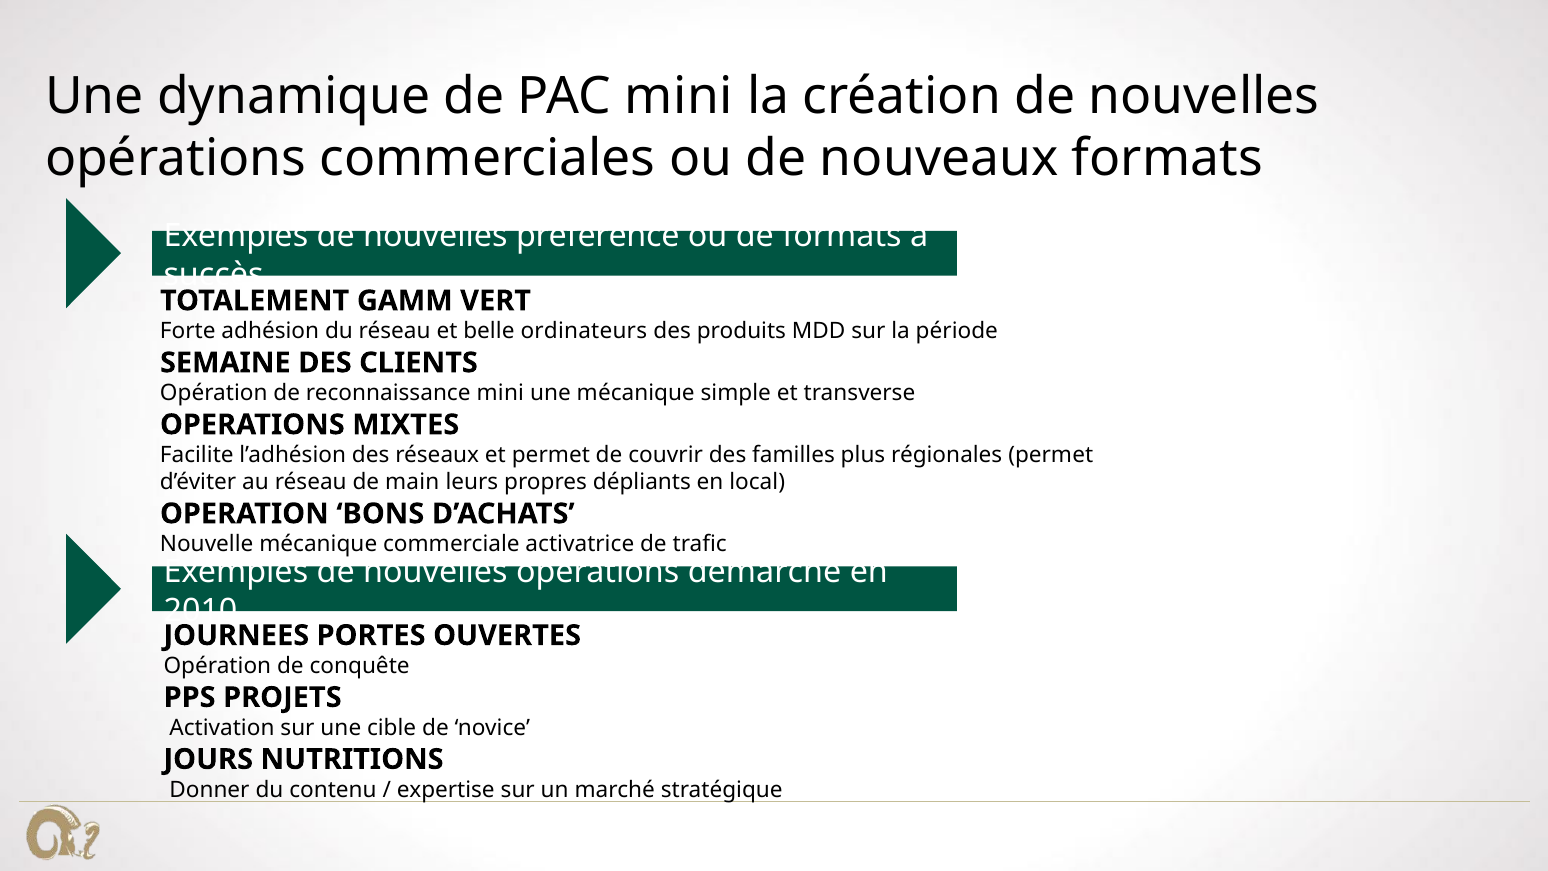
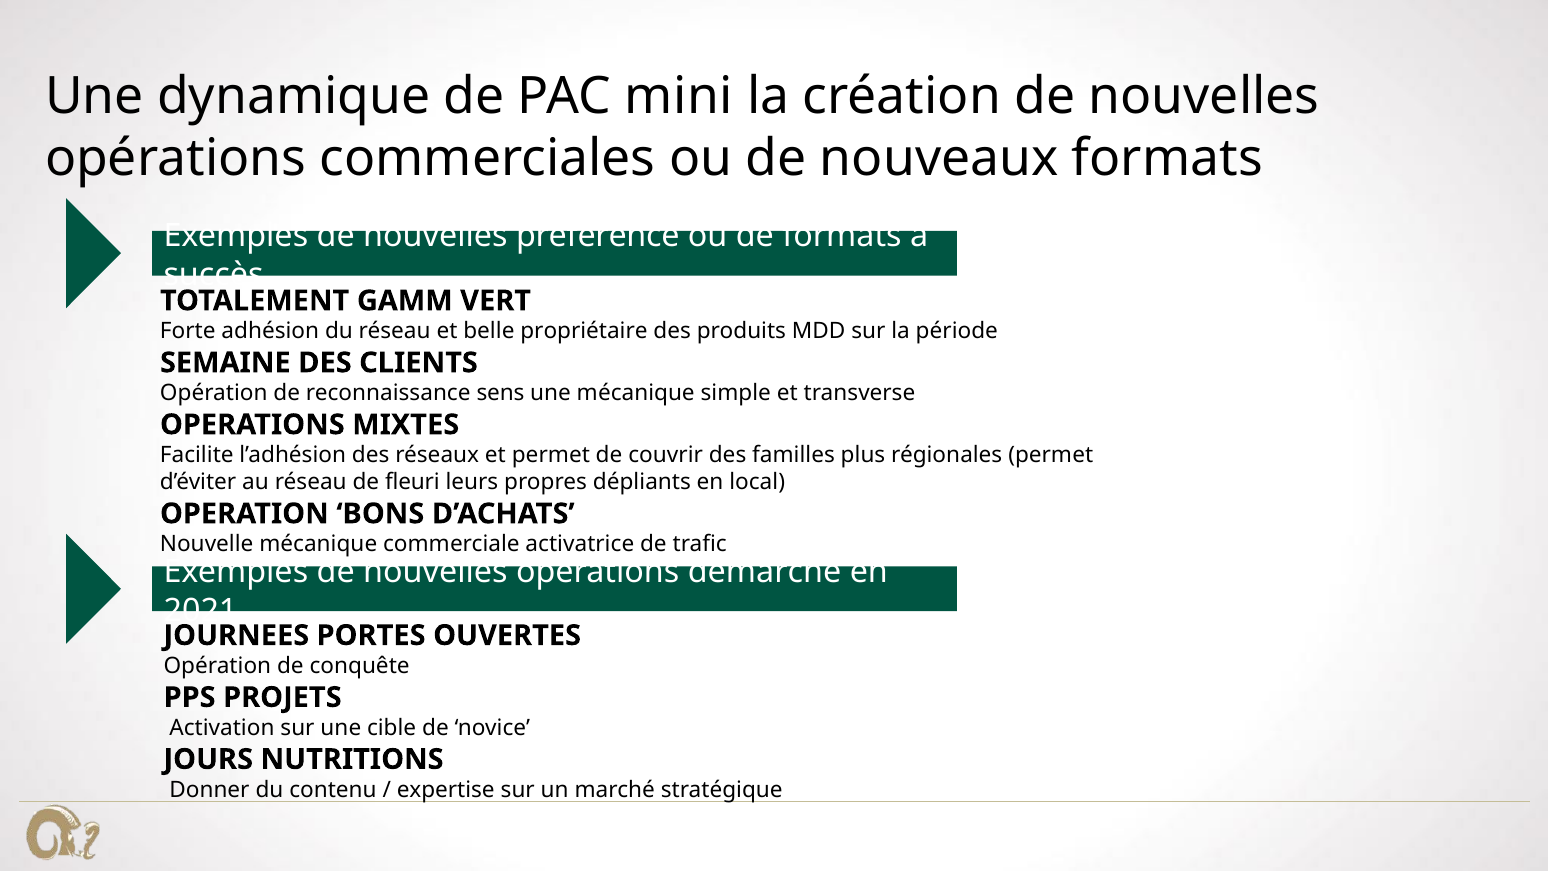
ordinateurs: ordinateurs -> propriétaire
reconnaissance mini: mini -> sens
main: main -> fleuri
2010: 2010 -> 2021
